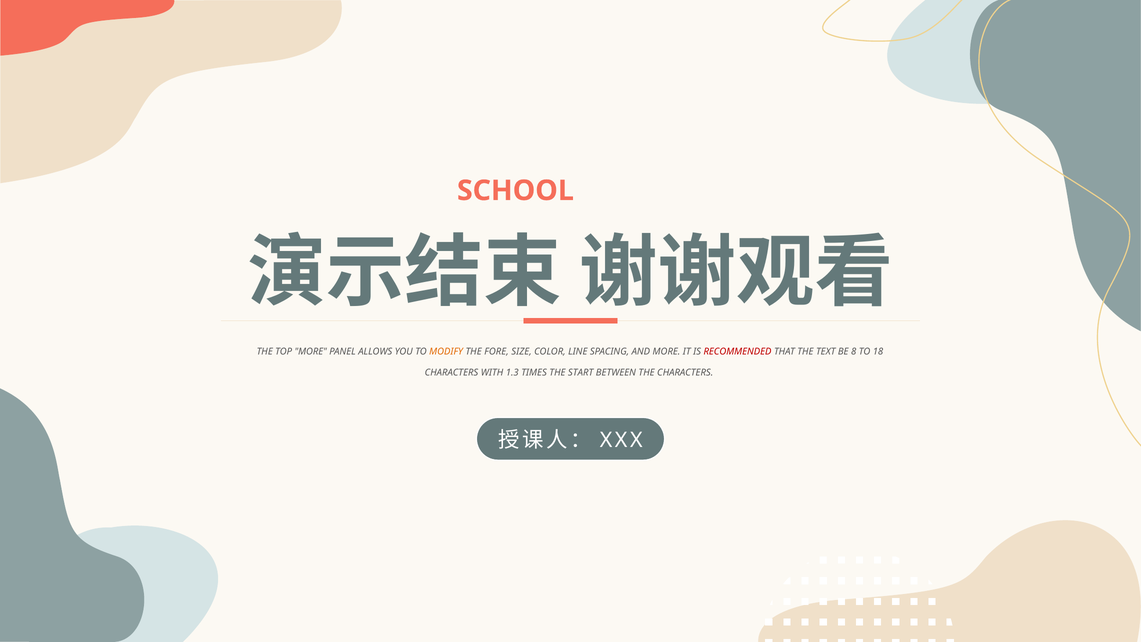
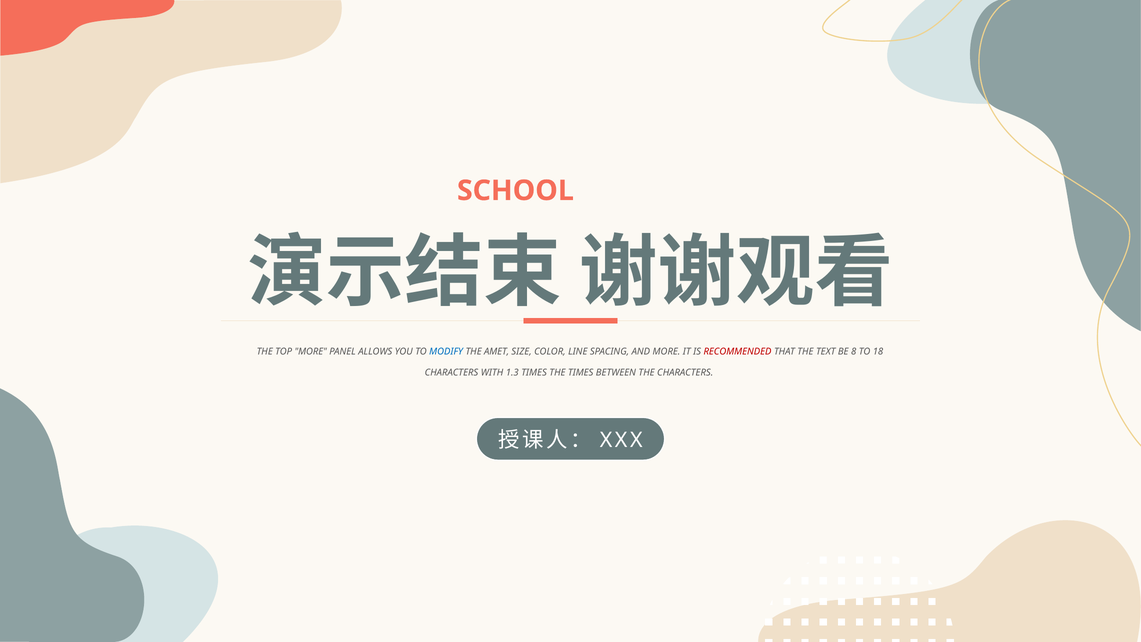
MODIFY colour: orange -> blue
FORE: FORE -> AMET
THE START: START -> TIMES
